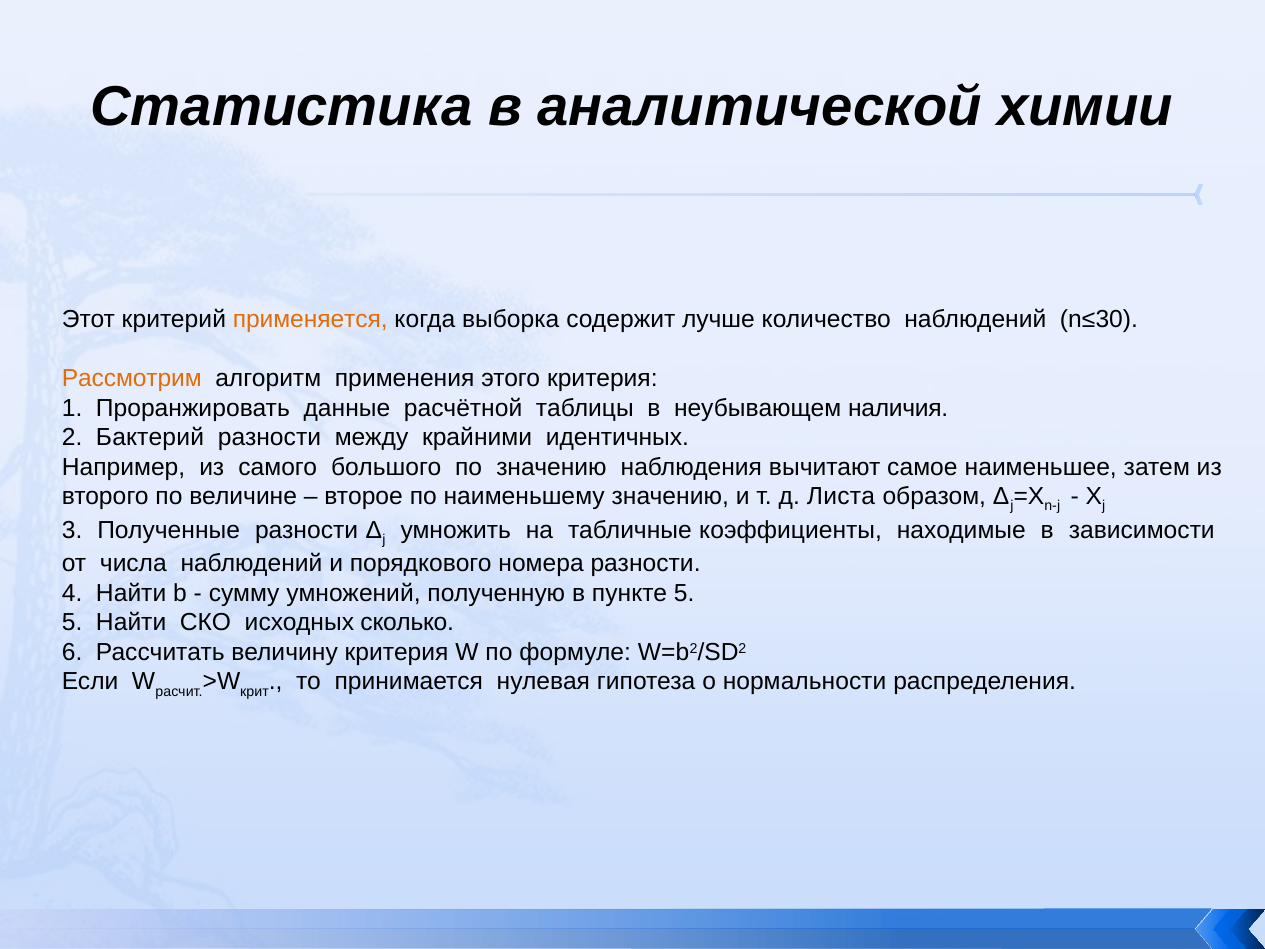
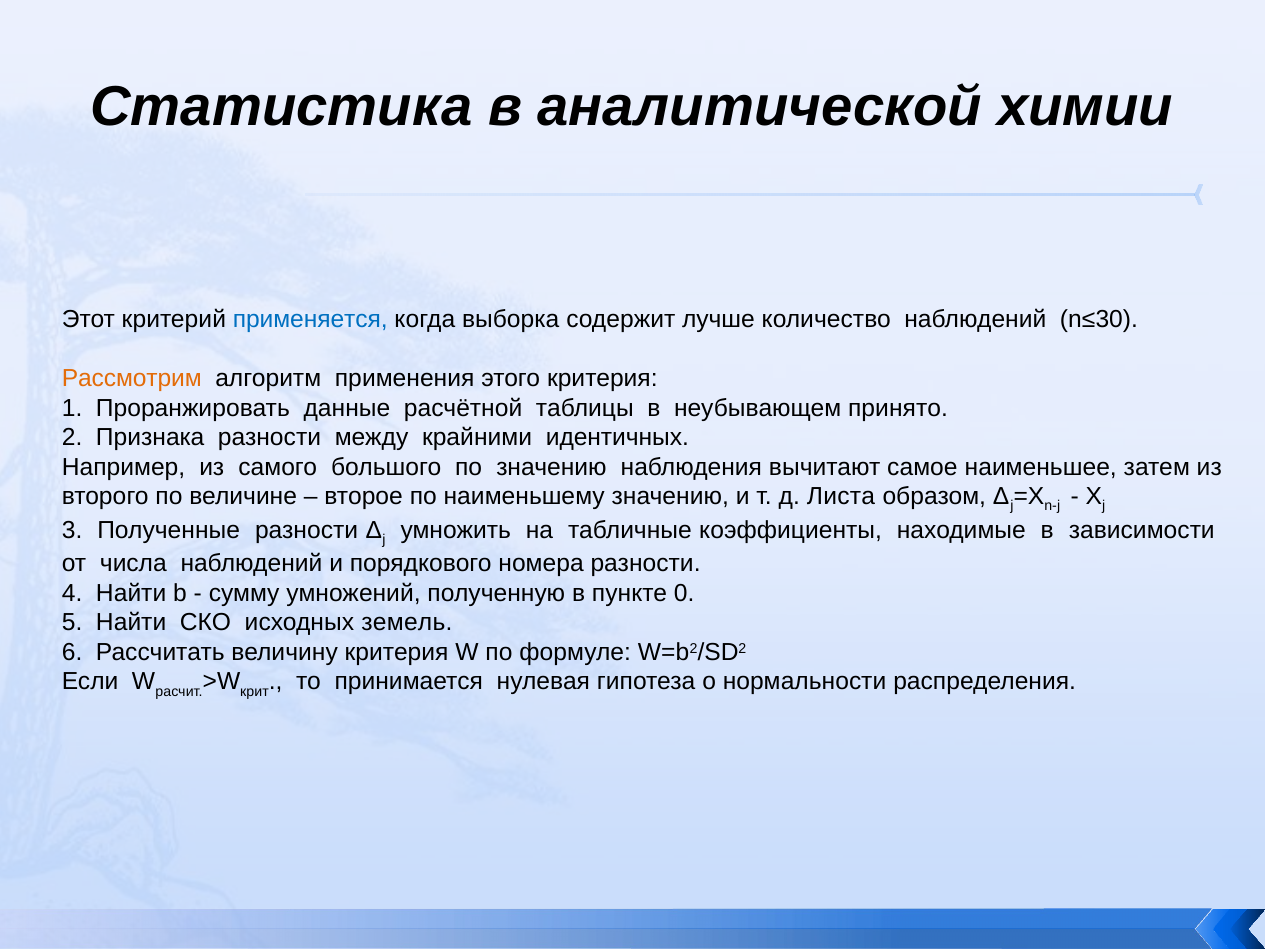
применяется colour: orange -> blue
наличия: наличия -> принято
Бактерий: Бактерий -> Признака
пункте 5: 5 -> 0
сколько: сколько -> земель
